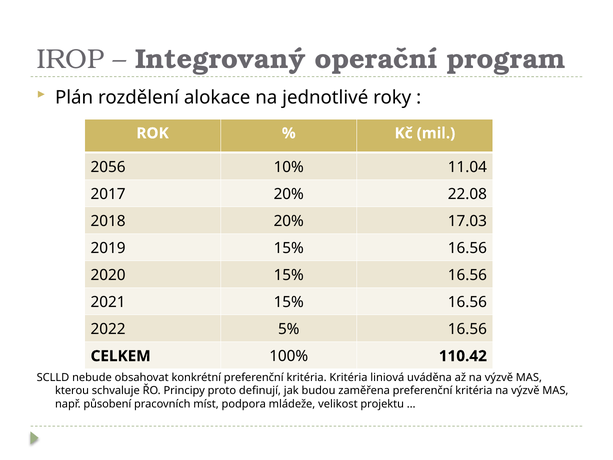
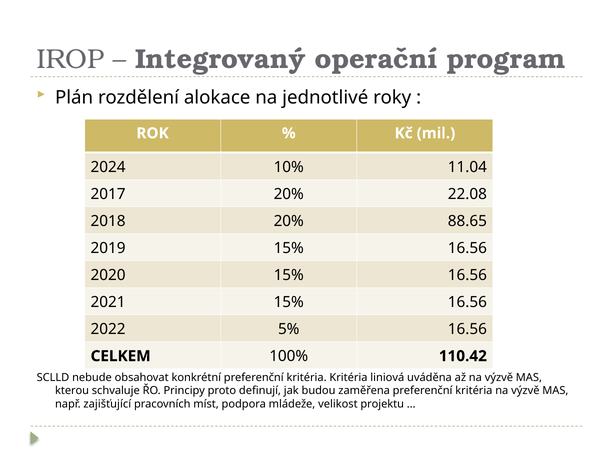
2056: 2056 -> 2024
17.03: 17.03 -> 88.65
působení: působení -> zajišťující
